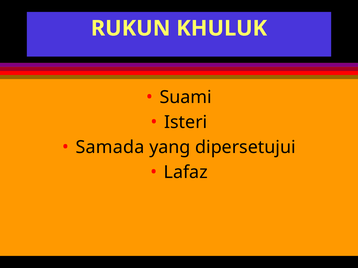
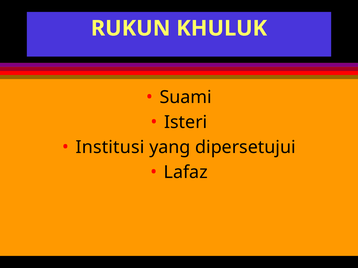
Samada: Samada -> Institusi
